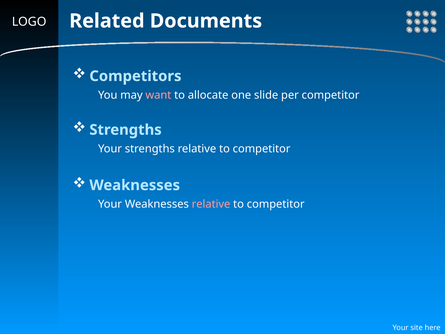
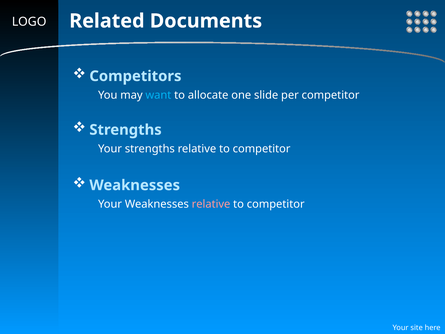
want colour: pink -> light blue
